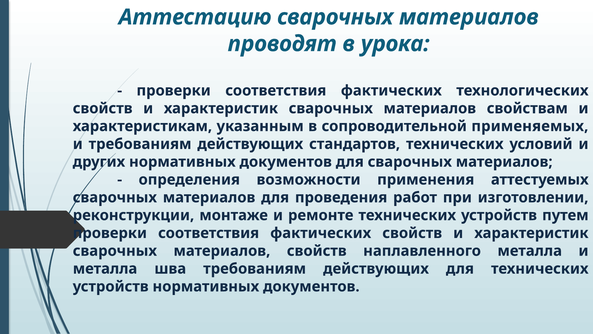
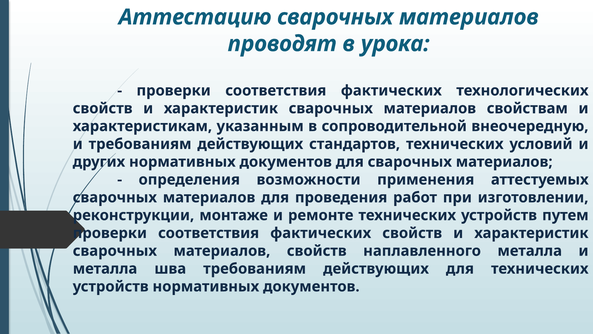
применяемых: применяемых -> внеочередную
